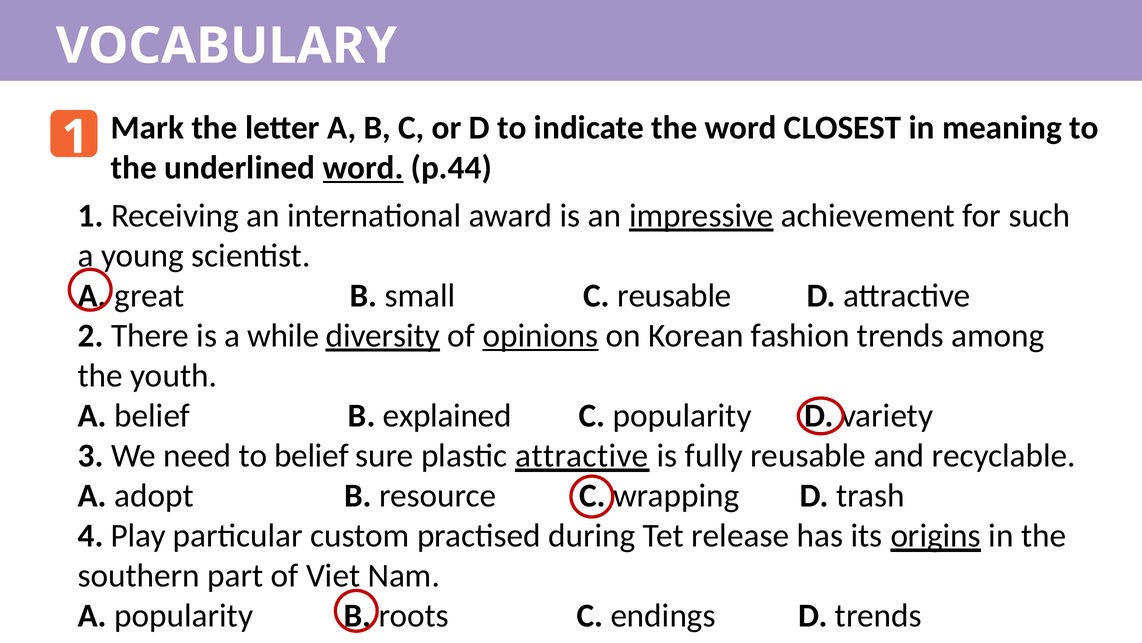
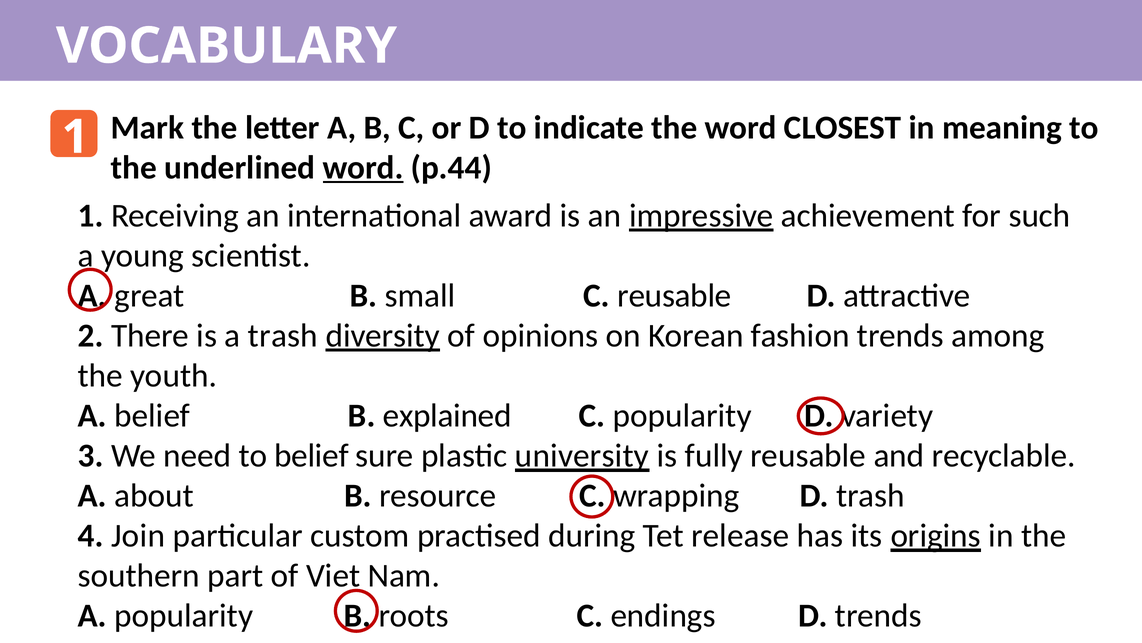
a while: while -> trash
opinions underline: present -> none
plastic attractive: attractive -> university
adopt: adopt -> about
Play: Play -> Join
